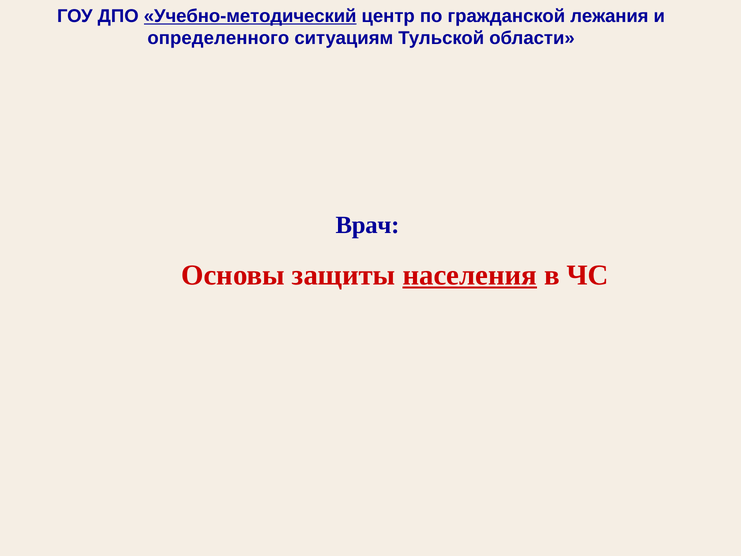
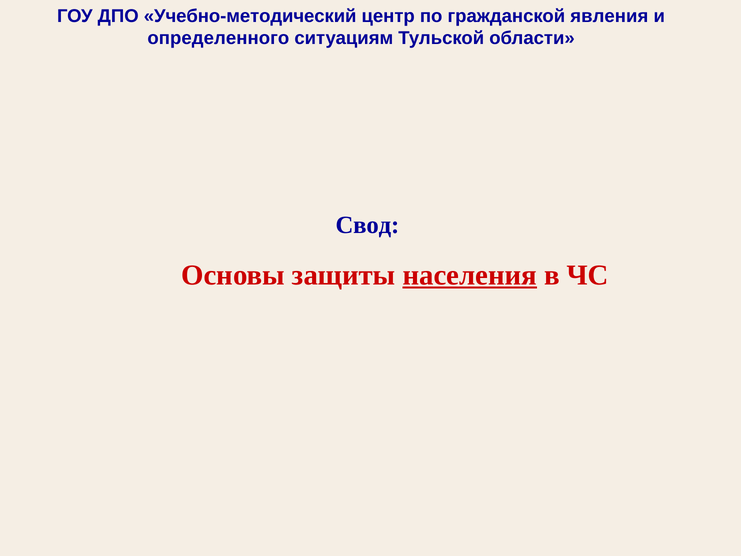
Учебно-методический underline: present -> none
лежания: лежания -> явления
Врач: Врач -> Свод
